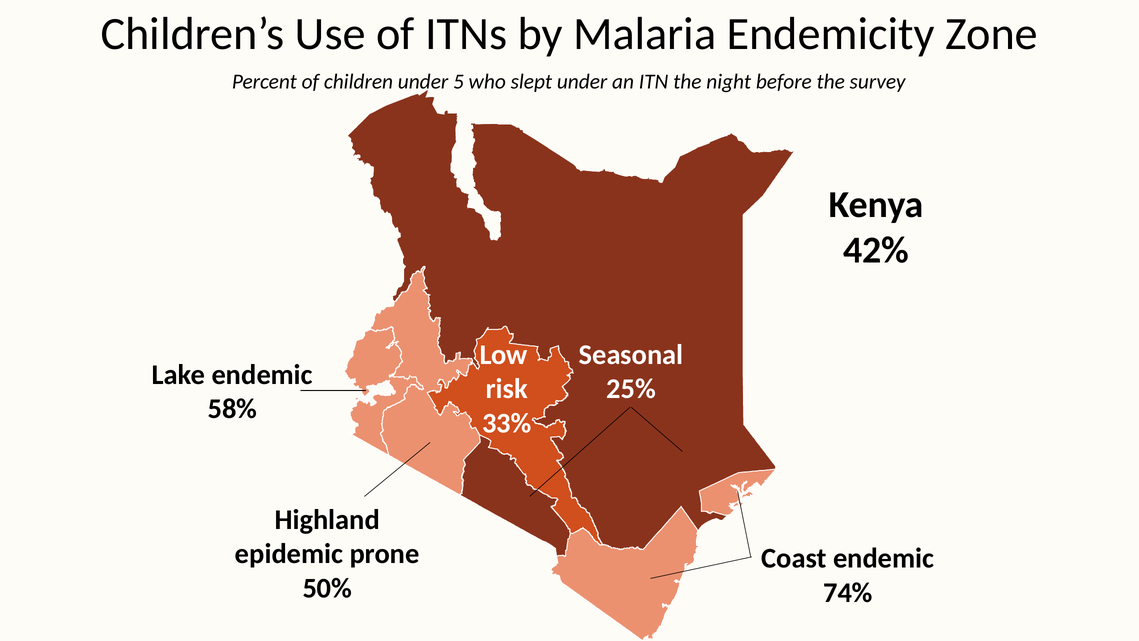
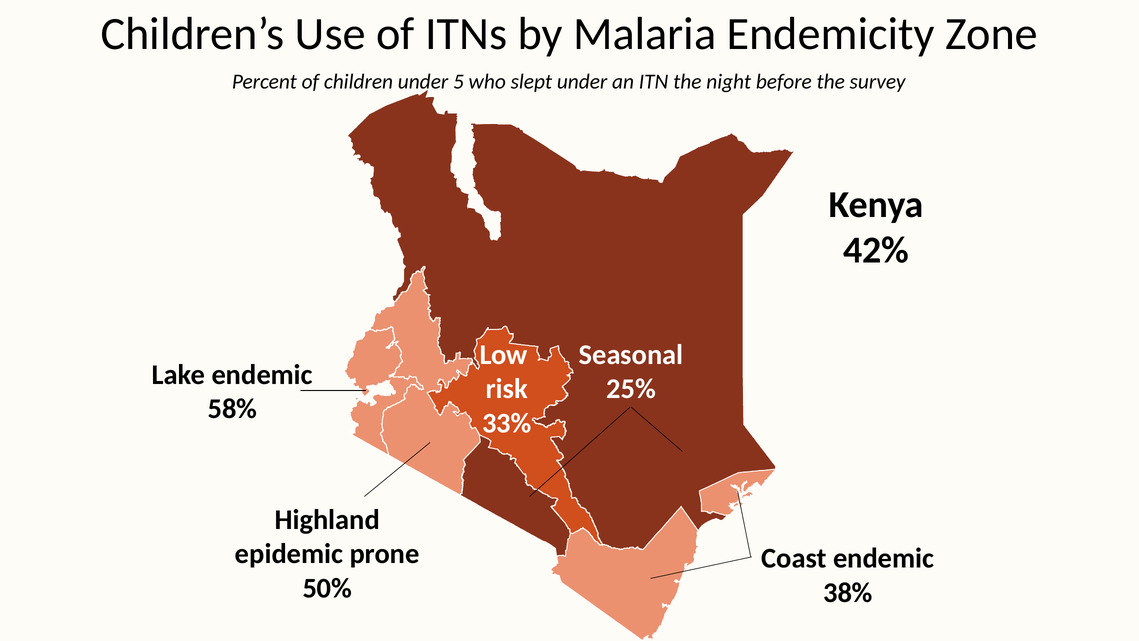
74%: 74% -> 38%
